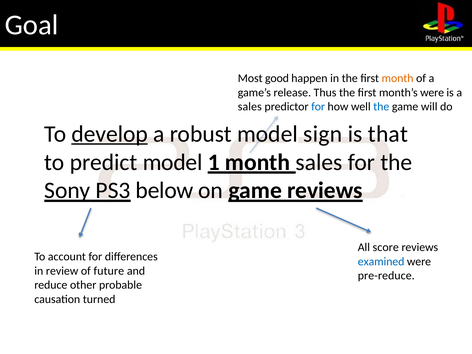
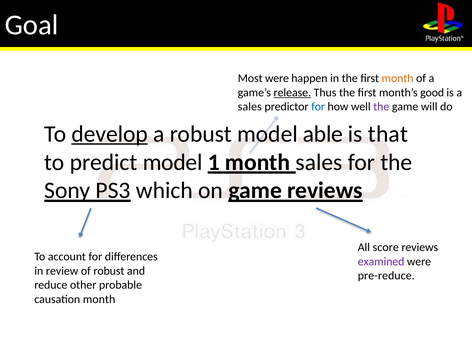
Most good: good -> were
release underline: none -> present
month’s were: were -> good
the at (381, 107) colour: blue -> purple
sign: sign -> able
below: below -> which
examined colour: blue -> purple
of future: future -> robust
causation turned: turned -> month
